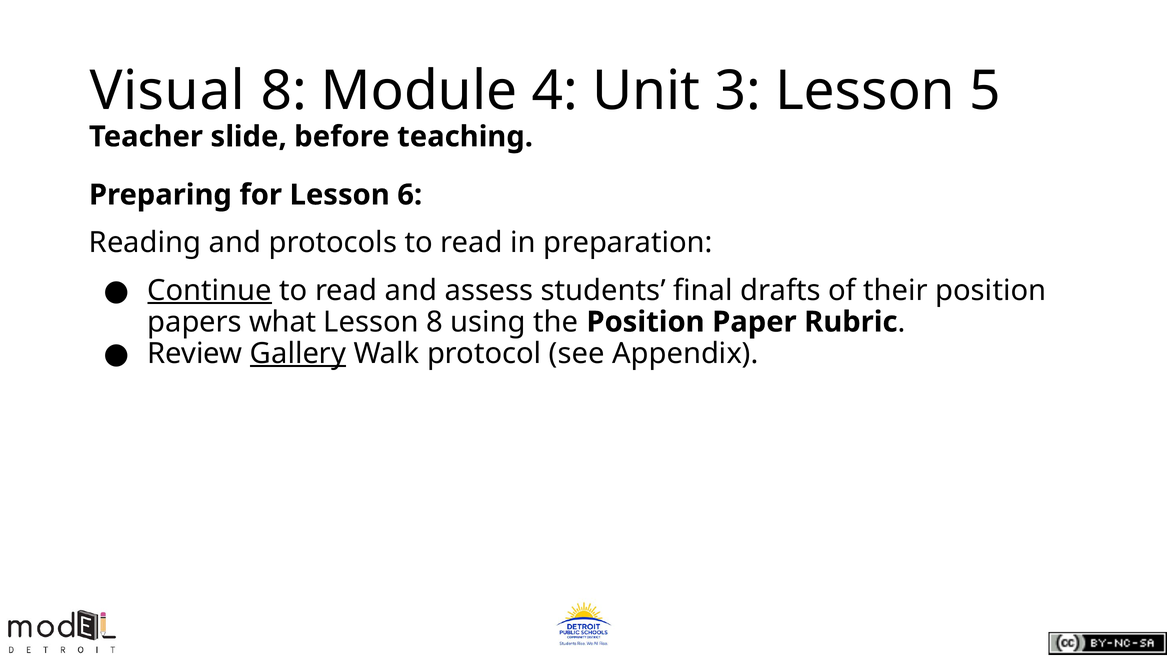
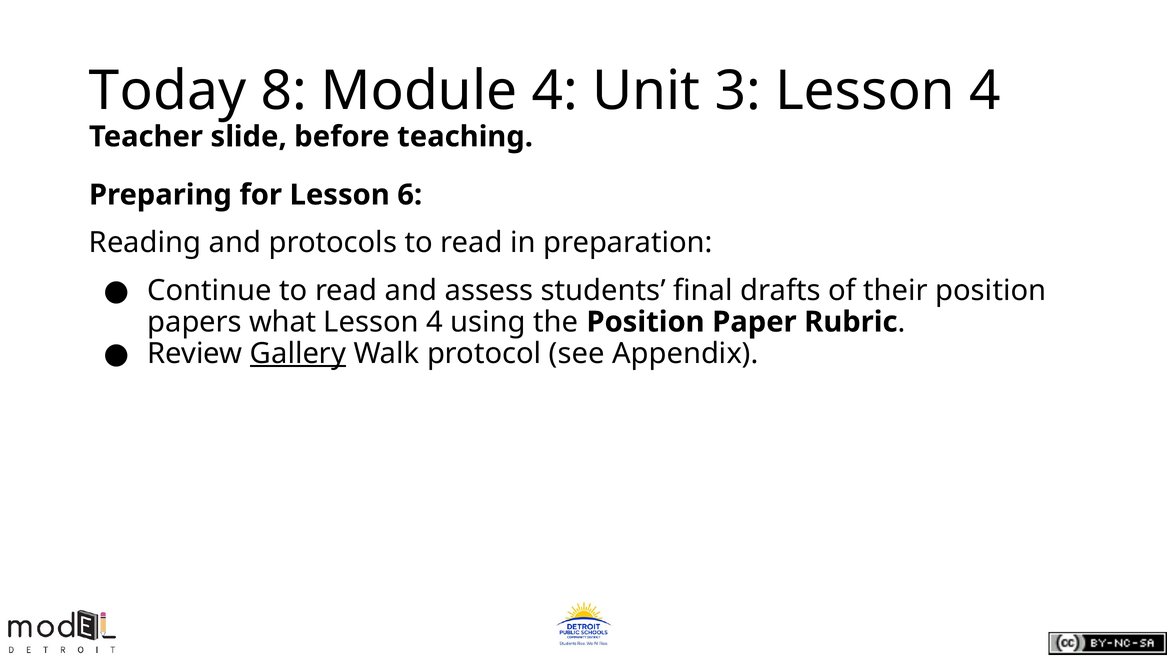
Visual: Visual -> Today
3 Lesson 5: 5 -> 4
Continue underline: present -> none
8 at (434, 322): 8 -> 4
